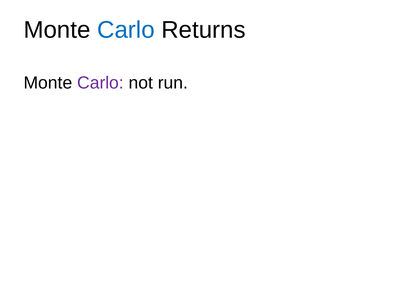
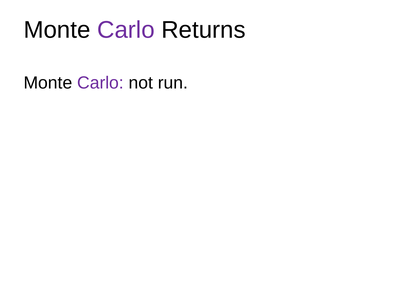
Carlo at (126, 30) colour: blue -> purple
